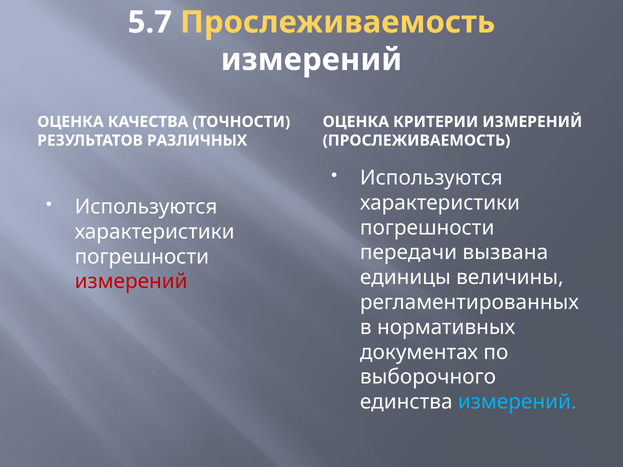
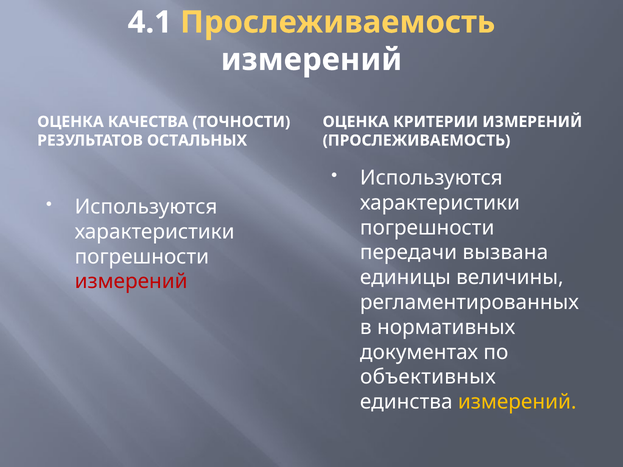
5.7: 5.7 -> 4.1
РАЗЛИЧНЫХ: РАЗЛИЧНЫХ -> ОСТАЛЬНЫХ
выборочного: выборочного -> объективных
измерений at (517, 402) colour: light blue -> yellow
